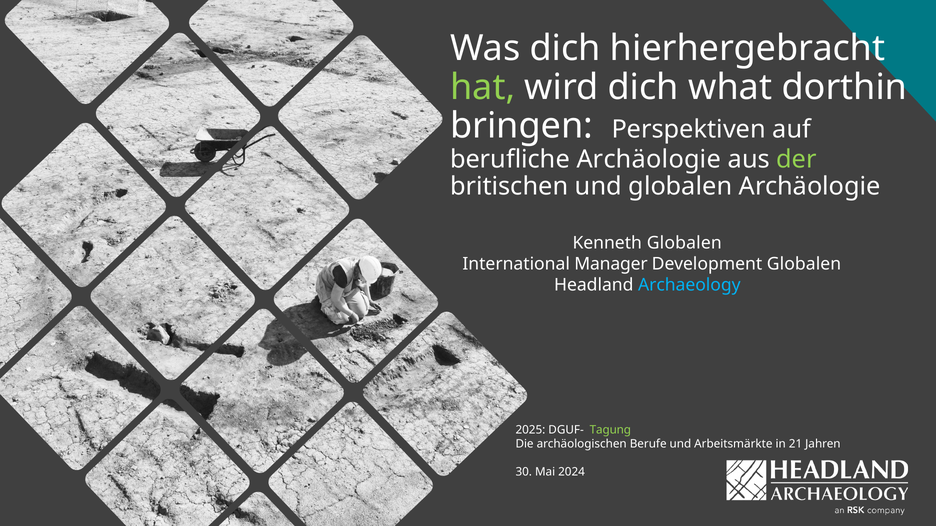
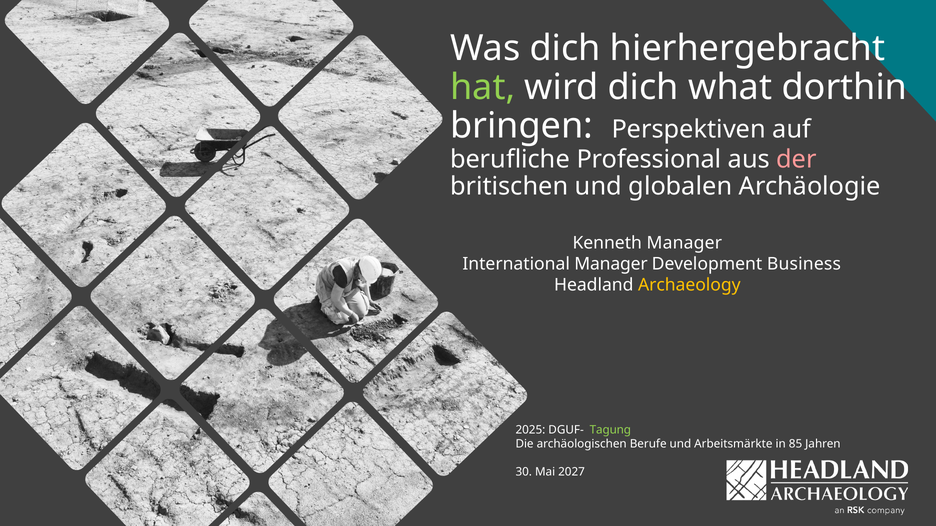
berufliche Archäologie: Archäologie -> Professional
der colour: light green -> pink
Kenneth Globalen: Globalen -> Manager
Development Globalen: Globalen -> Business
Archaeology colour: light blue -> yellow
21: 21 -> 85
2024: 2024 -> 2027
